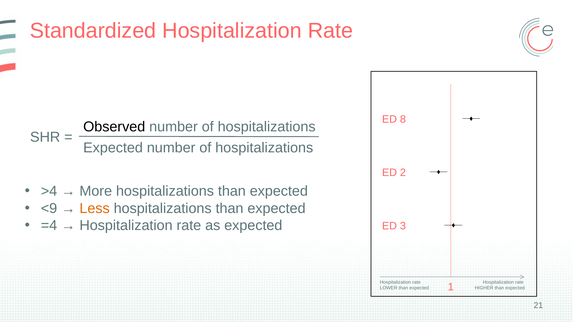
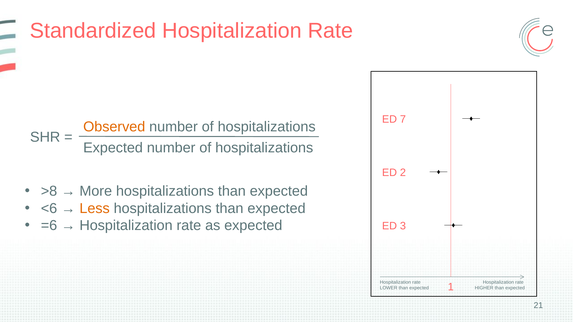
8: 8 -> 7
Observed colour: black -> orange
>4: >4 -> >8
<9: <9 -> <6
=4: =4 -> =6
